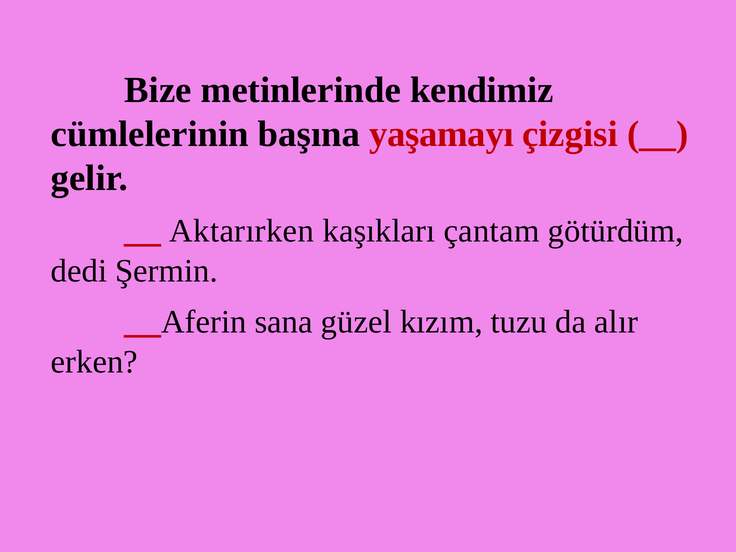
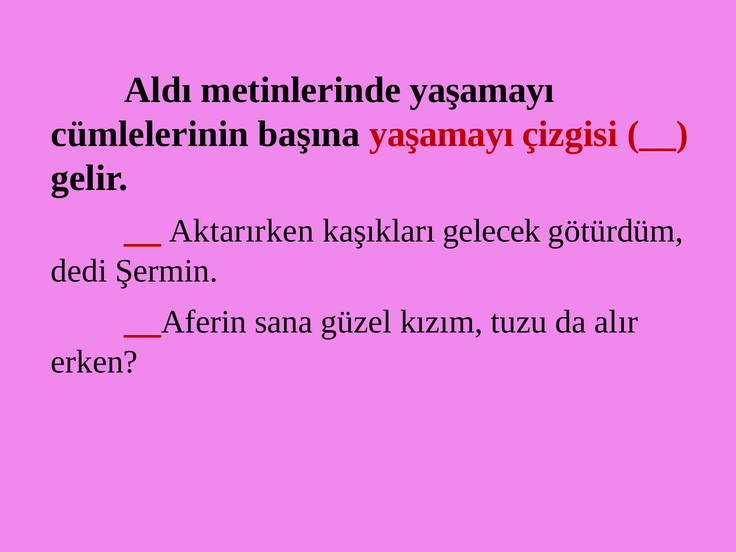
Bize: Bize -> Aldı
metinlerinde kendimiz: kendimiz -> yaşamayı
çantam: çantam -> gelecek
